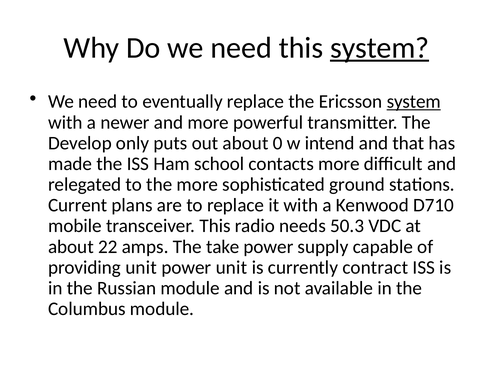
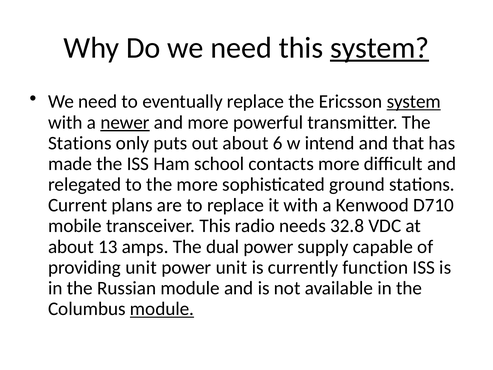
newer underline: none -> present
Develop at (80, 143): Develop -> Stations
0: 0 -> 6
50.3: 50.3 -> 32.8
22: 22 -> 13
take: take -> dual
contract: contract -> function
module at (162, 309) underline: none -> present
